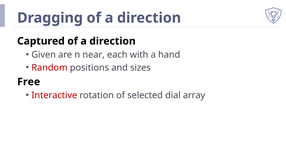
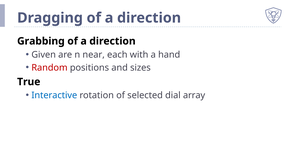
Captured: Captured -> Grabbing
Free: Free -> True
Interactive colour: red -> blue
